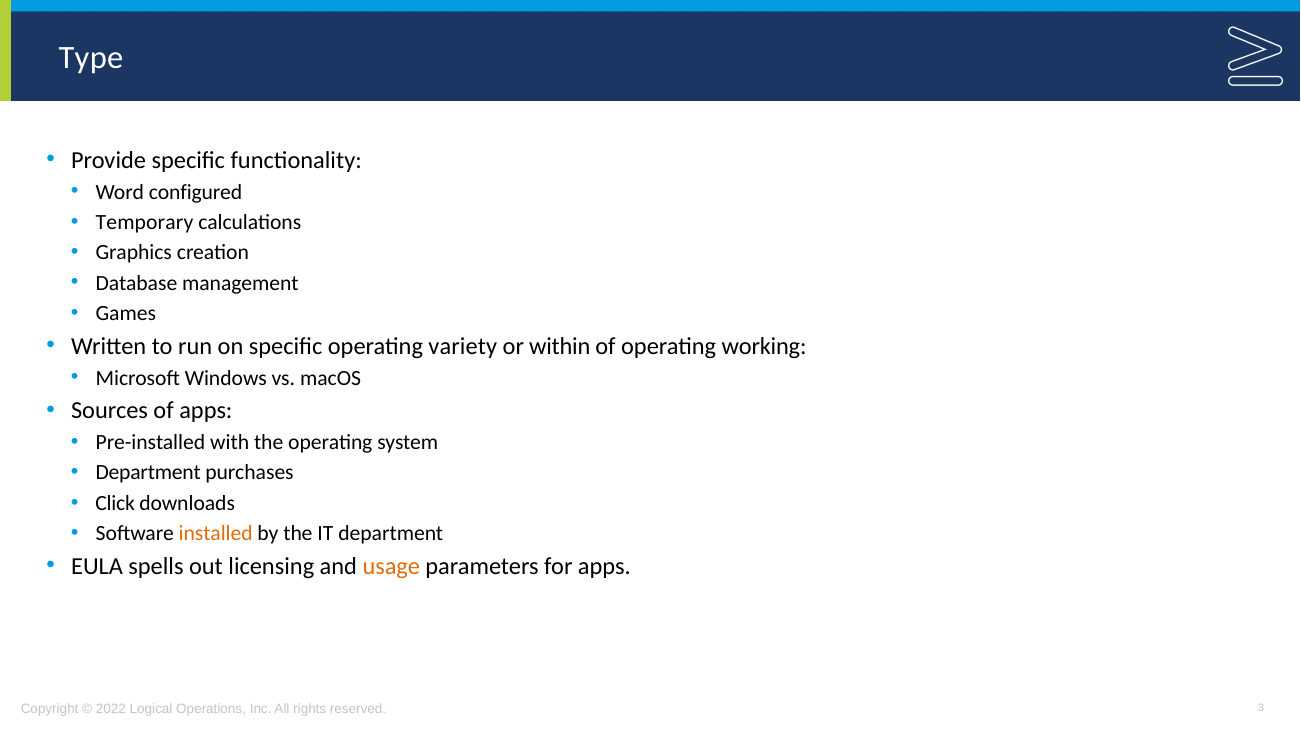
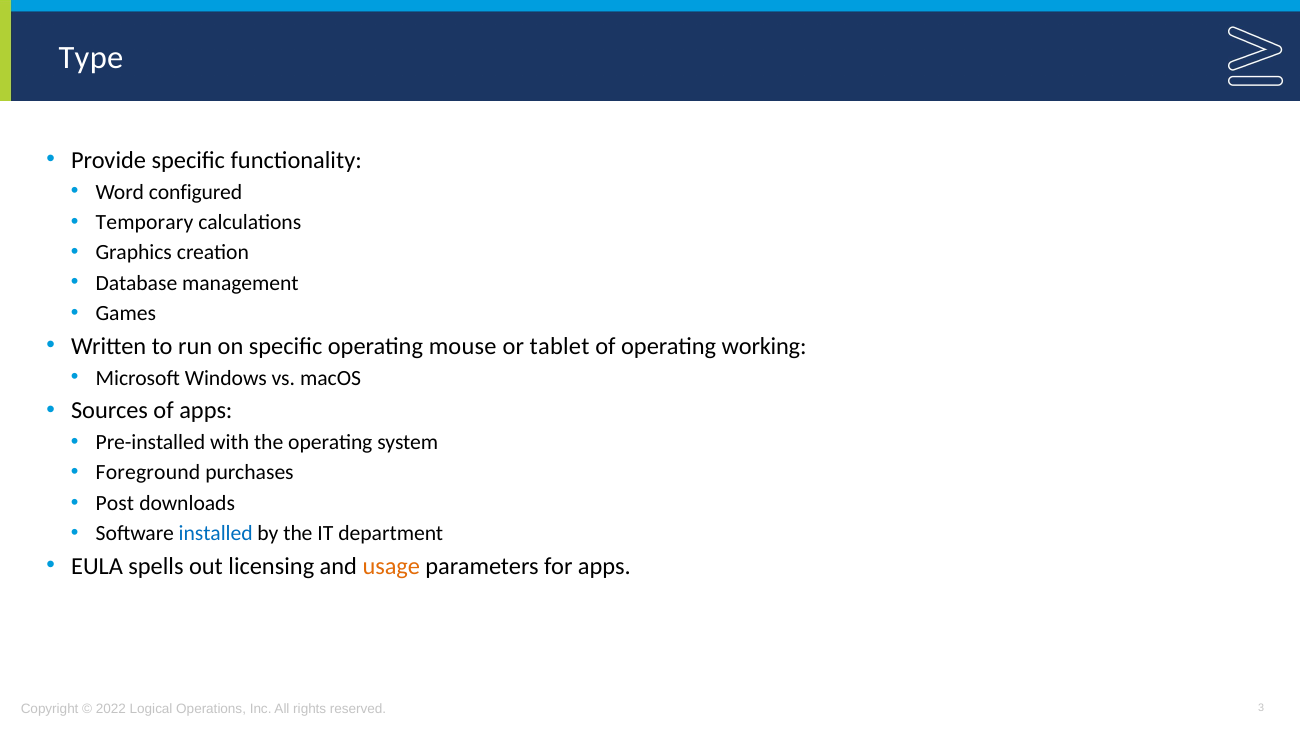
variety: variety -> mouse
within: within -> tablet
Department at (148, 473): Department -> Foreground
Click: Click -> Post
installed colour: orange -> blue
